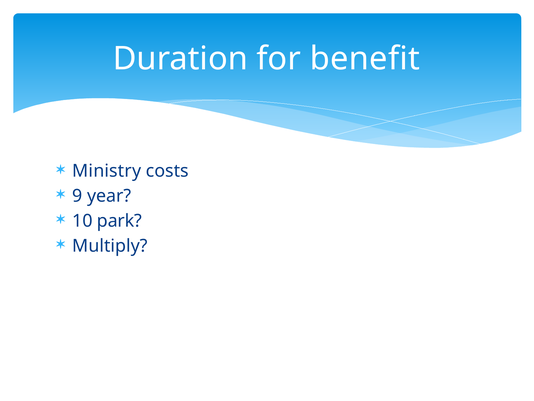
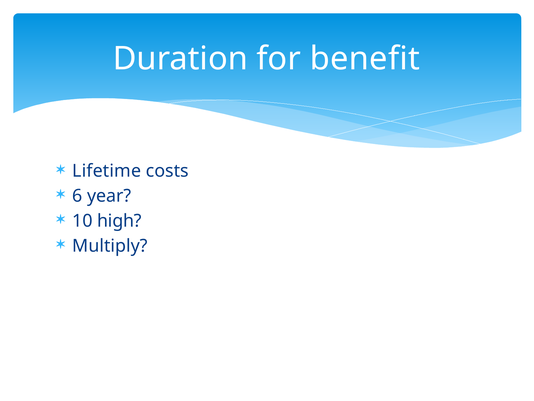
Ministry: Ministry -> Lifetime
9: 9 -> 6
park: park -> high
